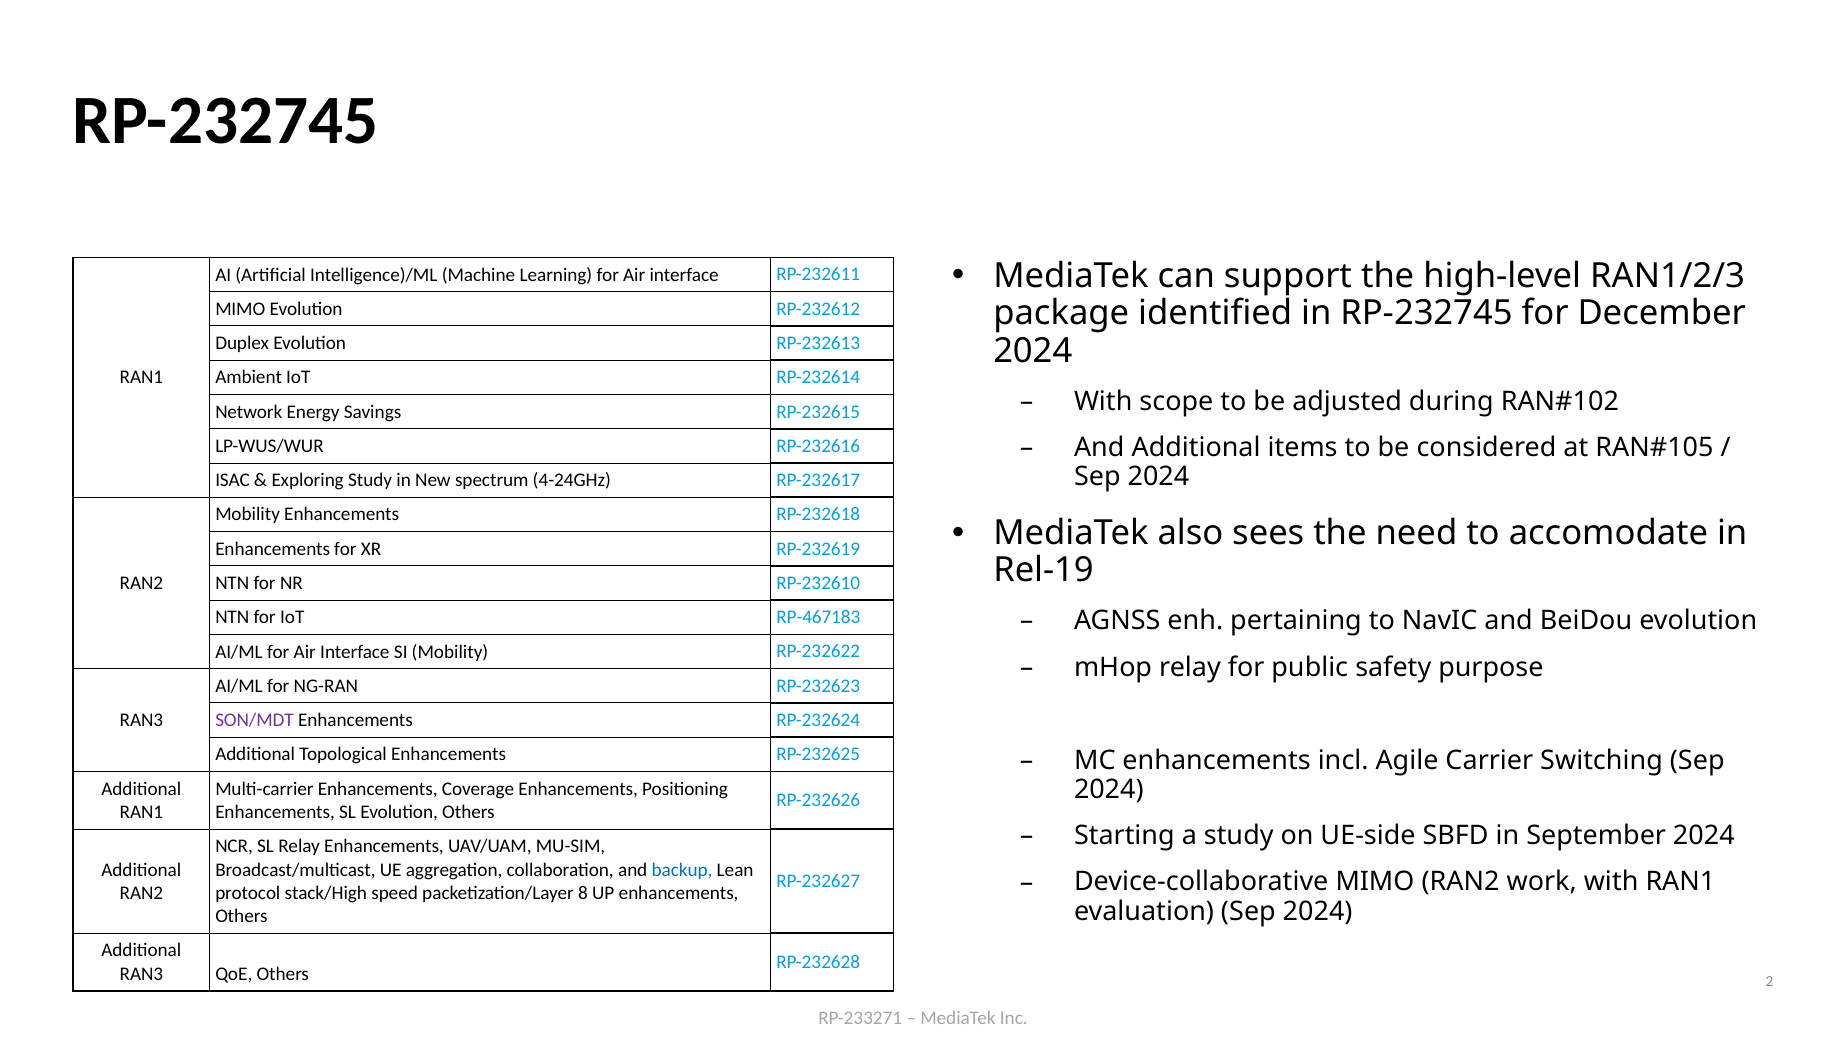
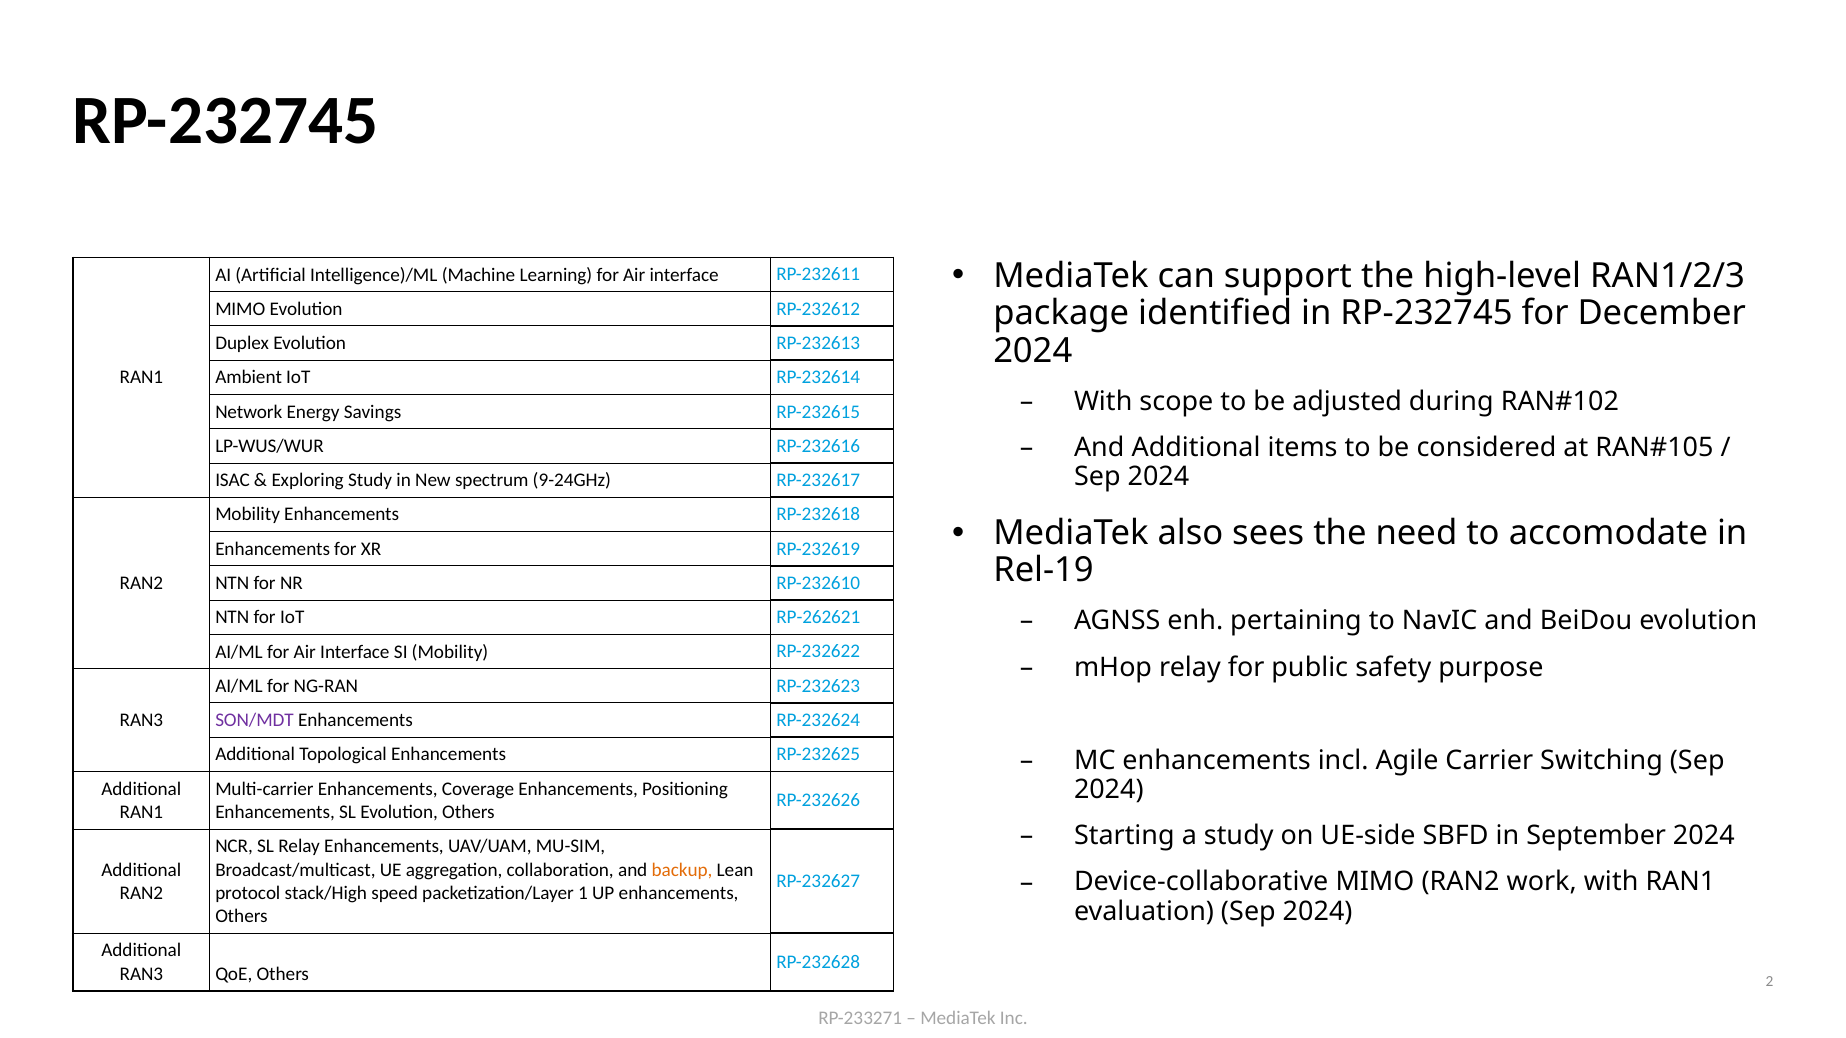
4-24GHz: 4-24GHz -> 9-24GHz
RP-467183: RP-467183 -> RP-262621
backup colour: blue -> orange
8: 8 -> 1
